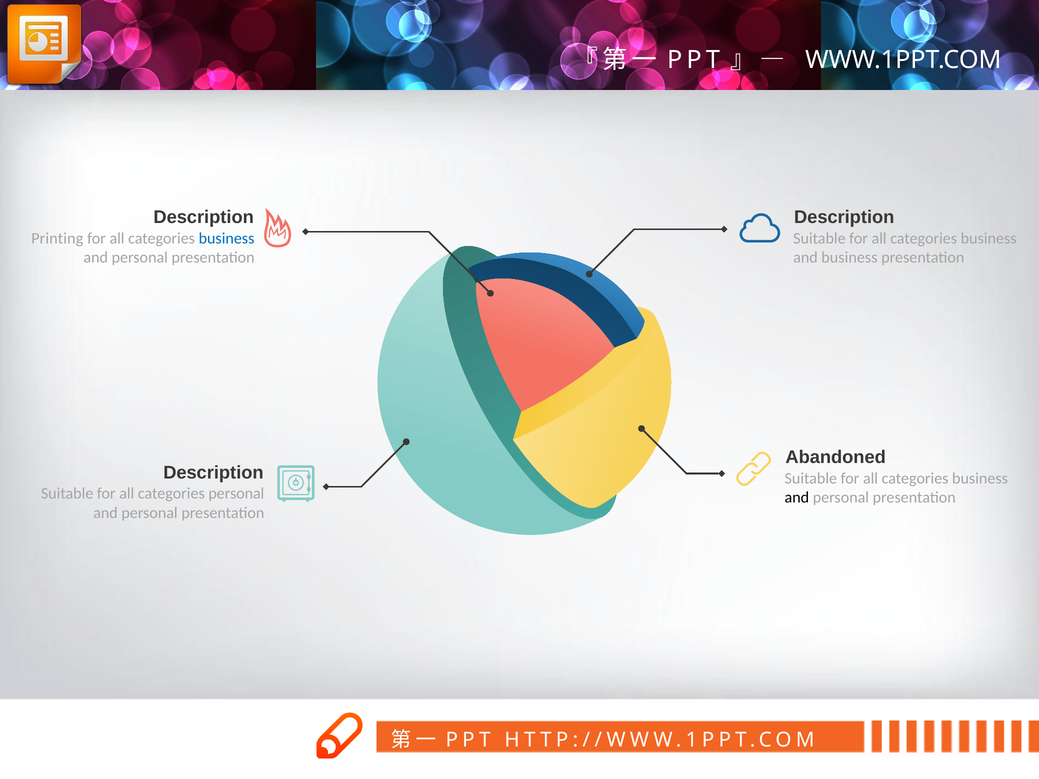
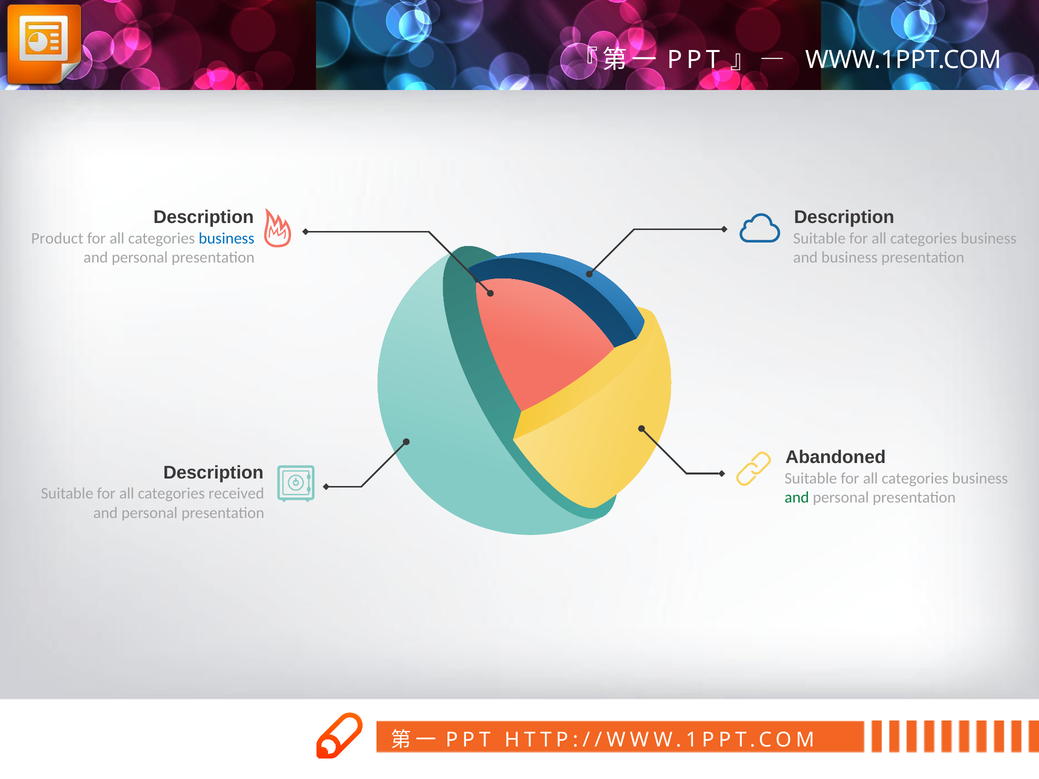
Printing: Printing -> Product
categories personal: personal -> received
and at (797, 498) colour: black -> green
